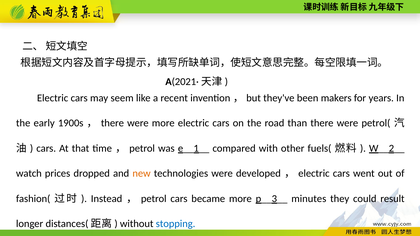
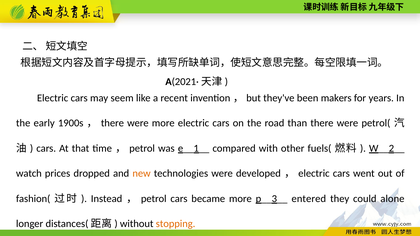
minutes: minutes -> entered
result: result -> alone
stopping colour: blue -> orange
